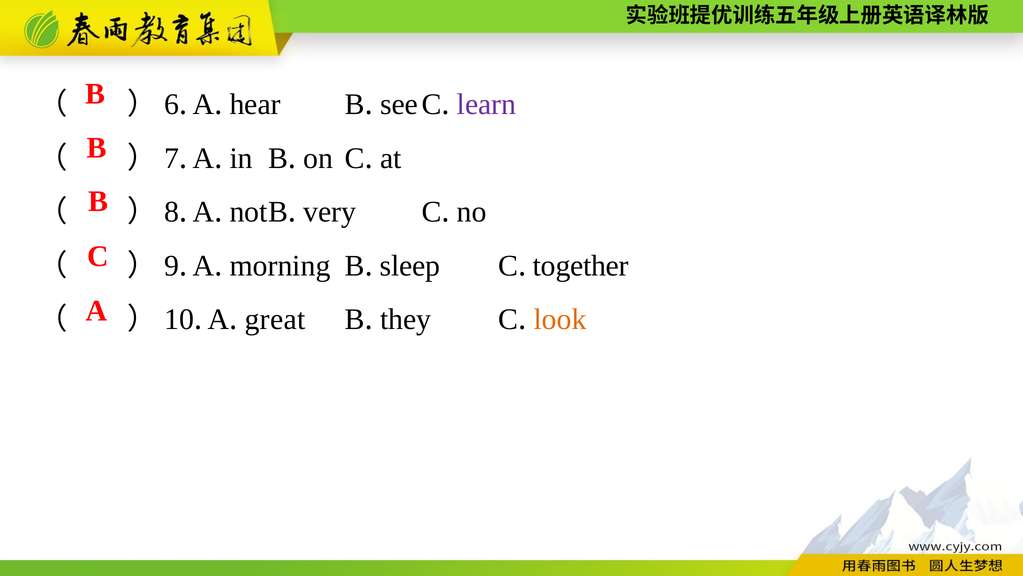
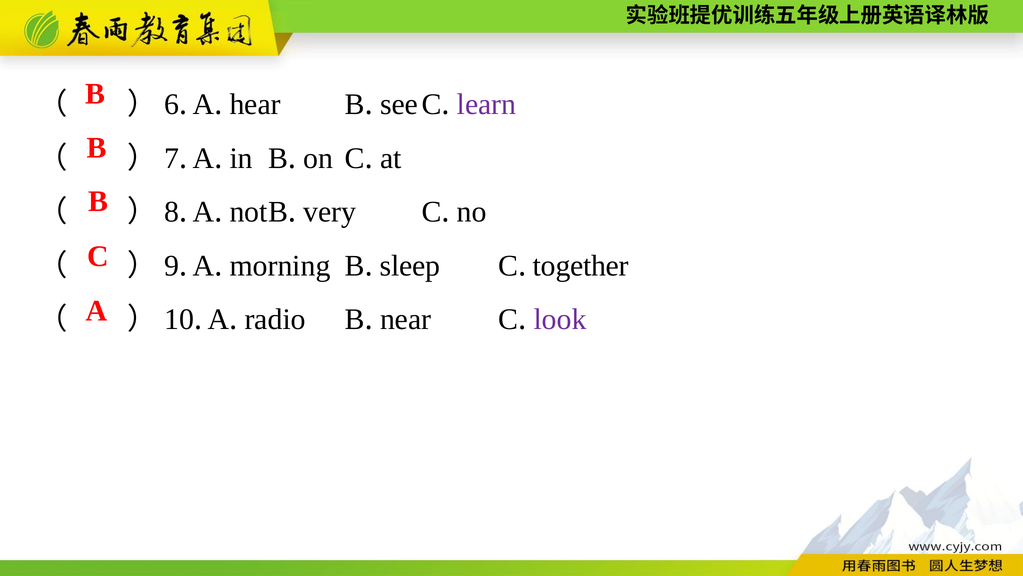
great: great -> radio
they: they -> near
look colour: orange -> purple
